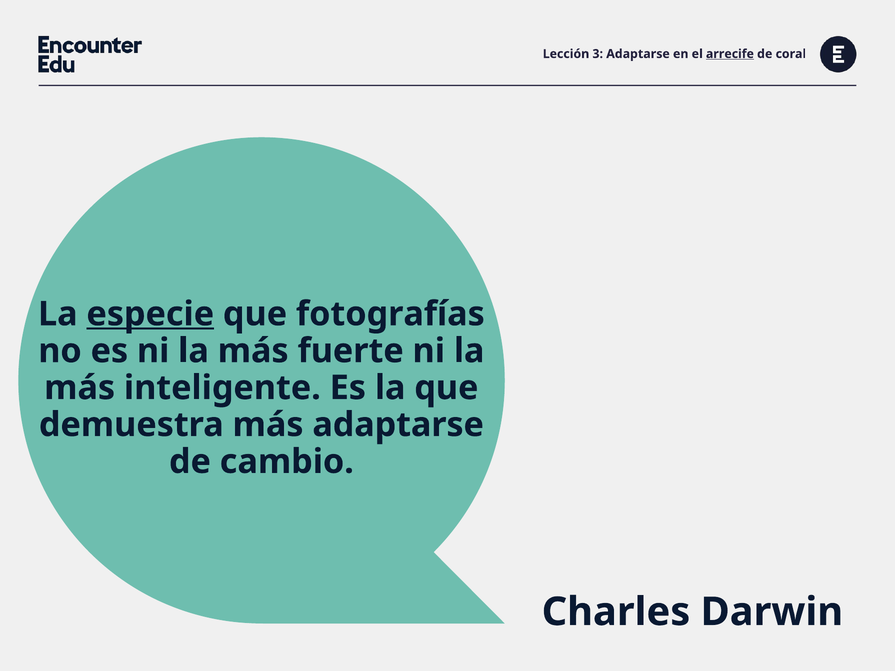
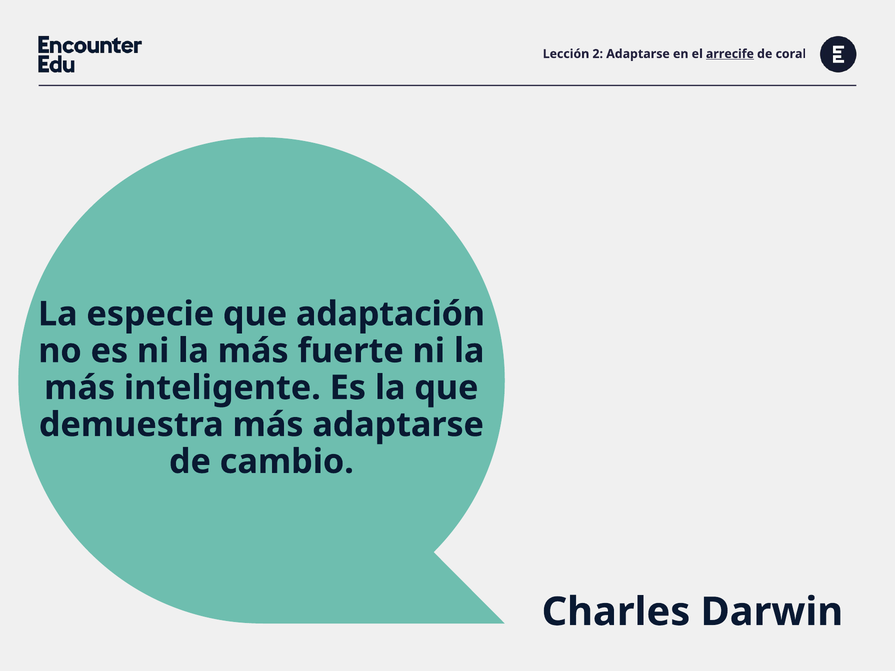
3: 3 -> 2
especie underline: present -> none
fotografías: fotografías -> adaptación
